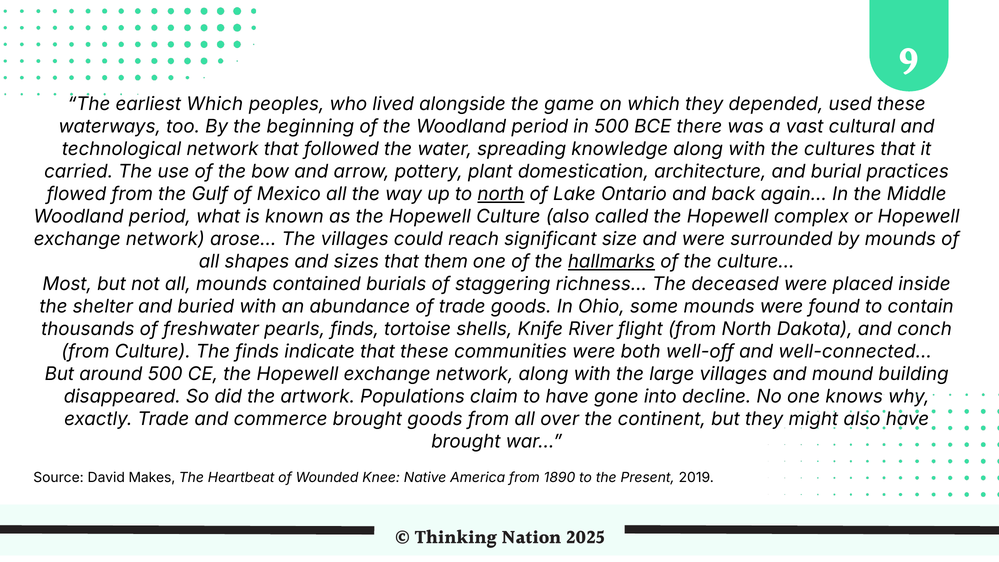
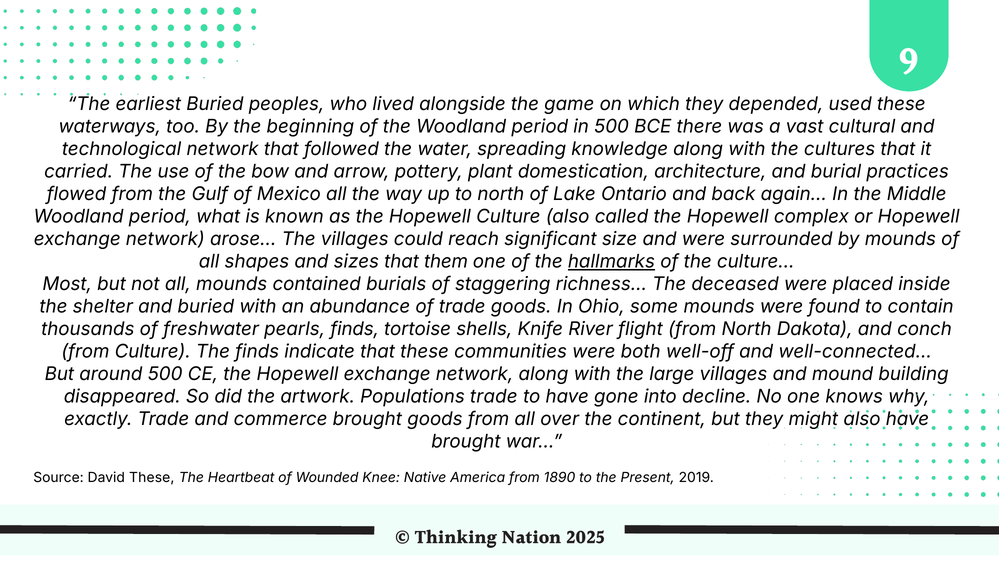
earliest Which: Which -> Buried
north at (501, 194) underline: present -> none
Populations claim: claim -> trade
David Makes: Makes -> These
